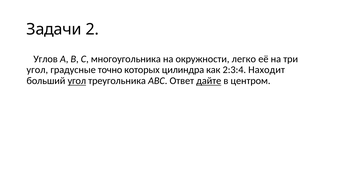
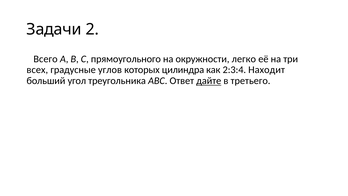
Углов: Углов -> Всего
многоугольника: многоугольника -> прямоугольного
угол at (37, 70): угол -> всех
точно: точно -> углов
угол at (77, 81) underline: present -> none
центром: центром -> третьего
